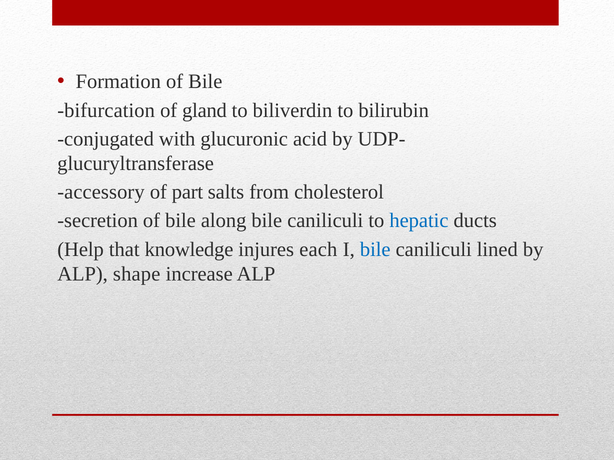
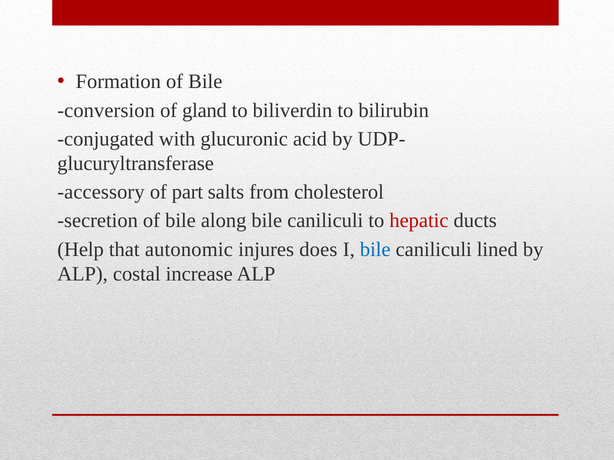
bifurcation: bifurcation -> conversion
hepatic colour: blue -> red
knowledge: knowledge -> autonomic
each: each -> does
shape: shape -> costal
